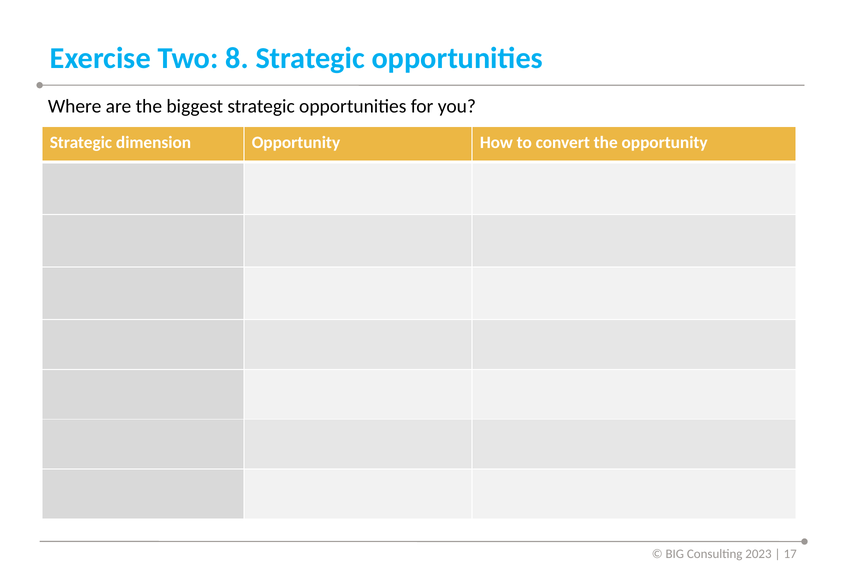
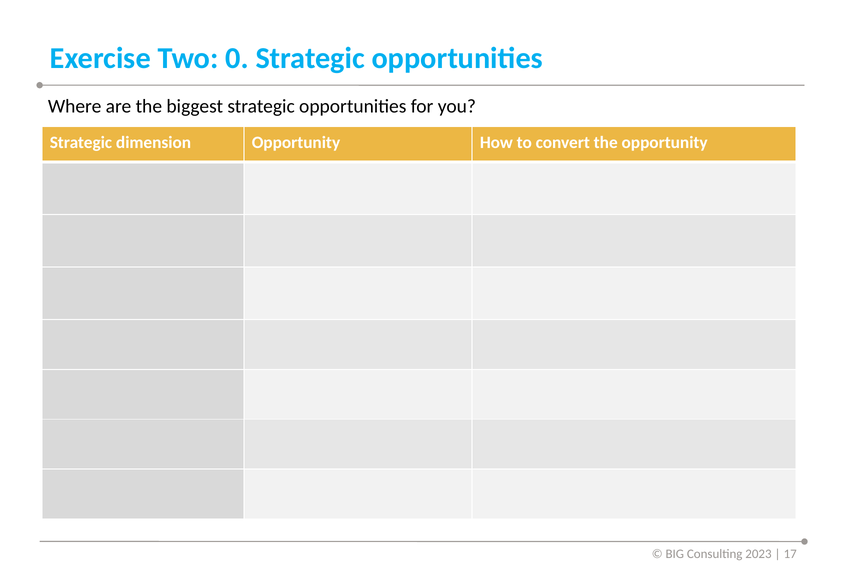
8: 8 -> 0
